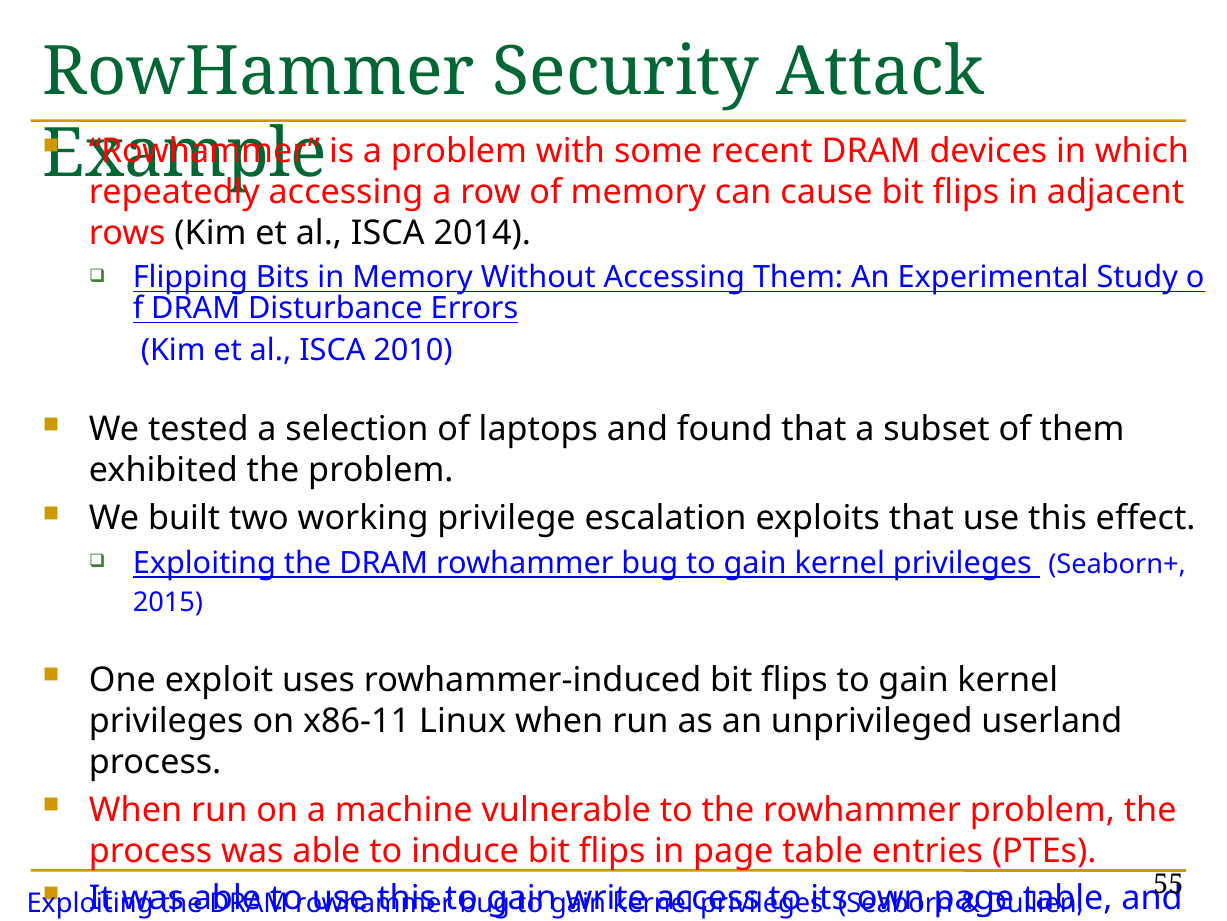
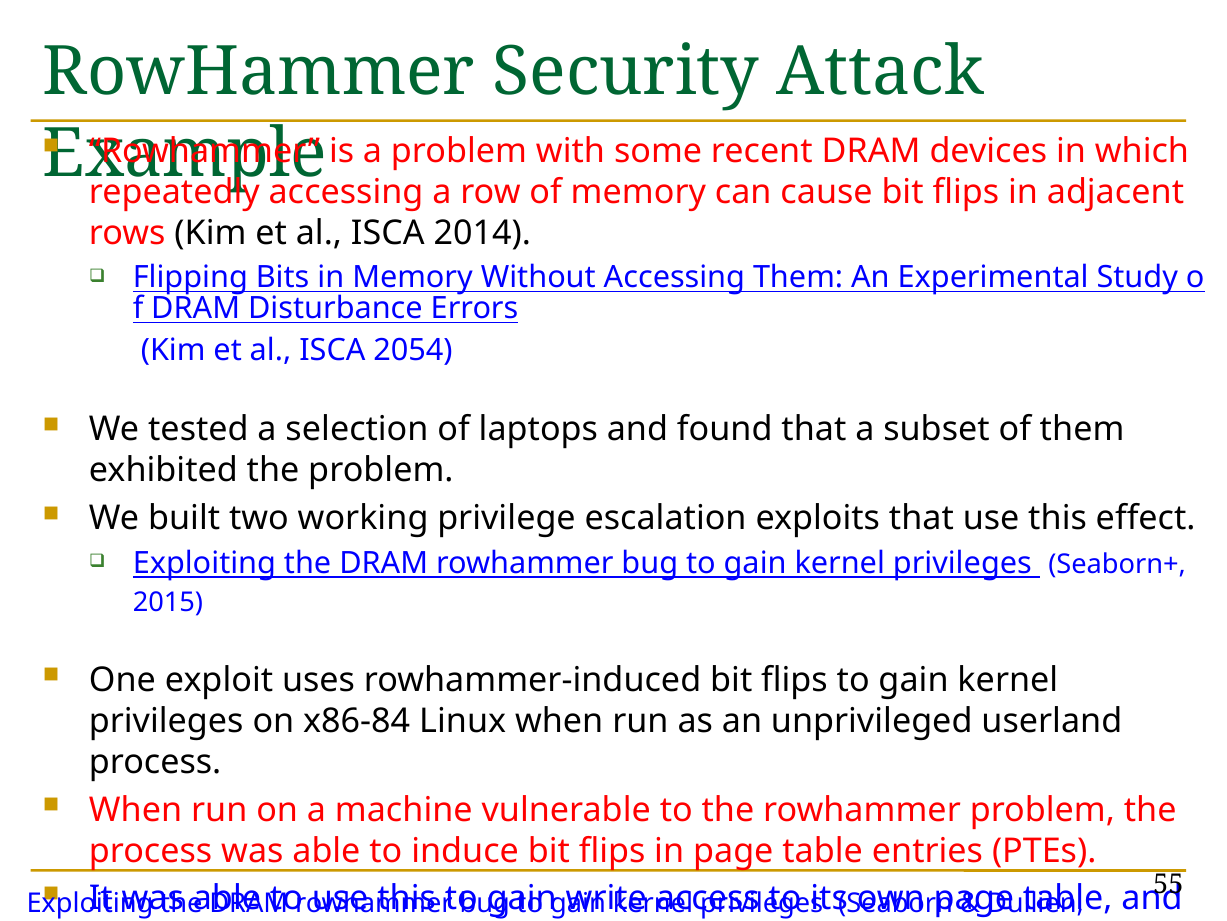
2010: 2010 -> 2054
x86-11: x86-11 -> x86-84
